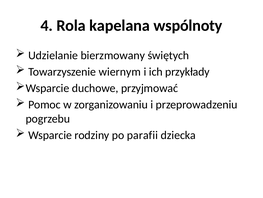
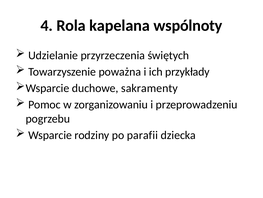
bierzmowany: bierzmowany -> przyrzeczenia
wiernym: wiernym -> poważna
przyjmować: przyjmować -> sakramenty
